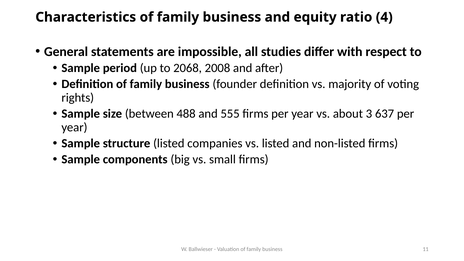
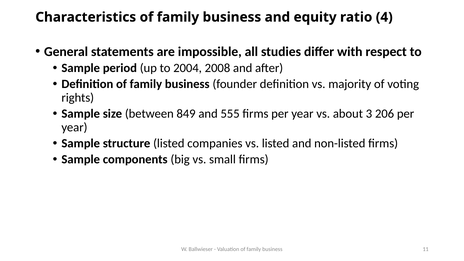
2068: 2068 -> 2004
488: 488 -> 849
637: 637 -> 206
